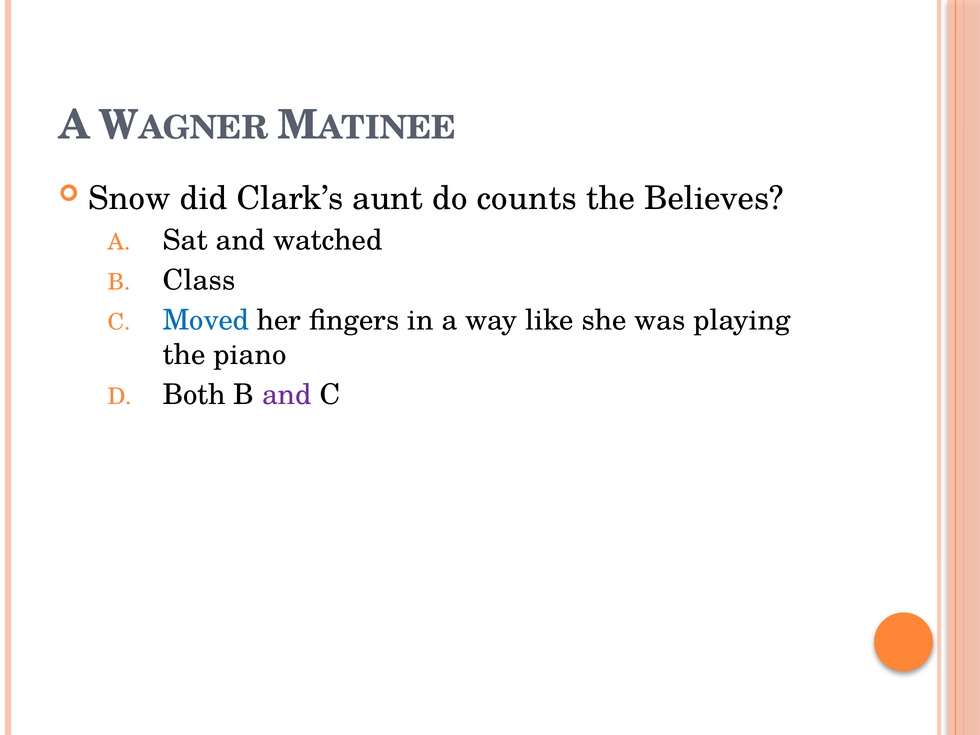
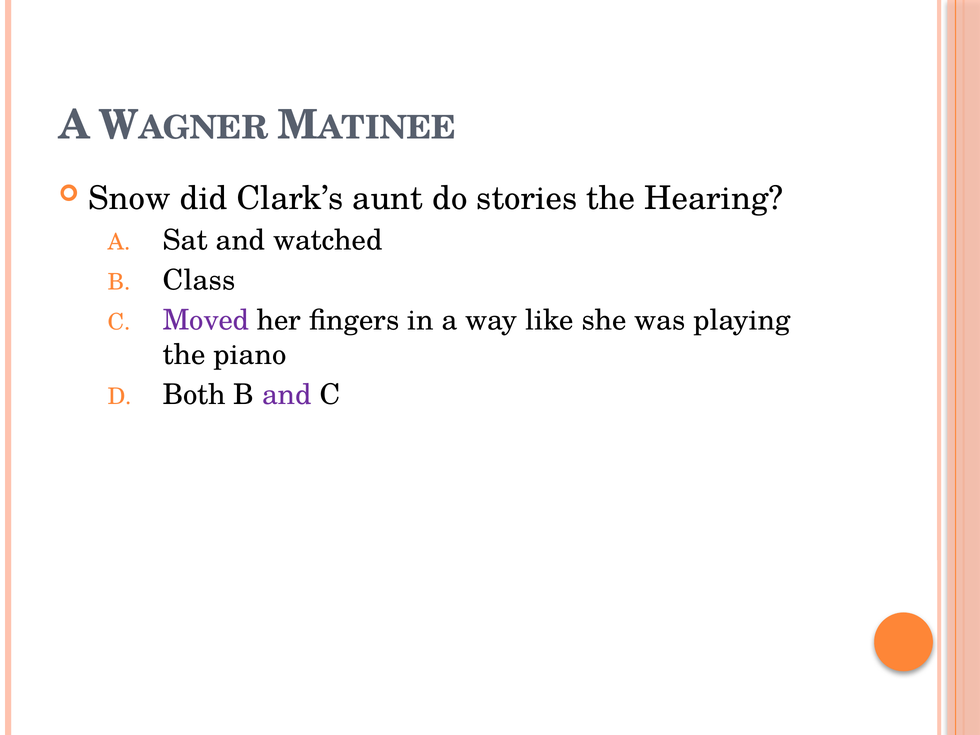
counts: counts -> stories
Believes: Believes -> Hearing
Moved colour: blue -> purple
